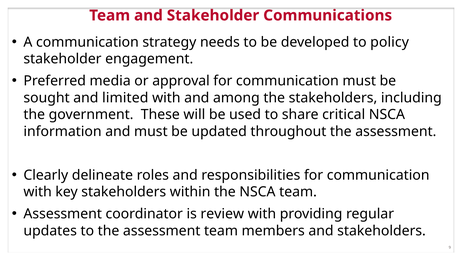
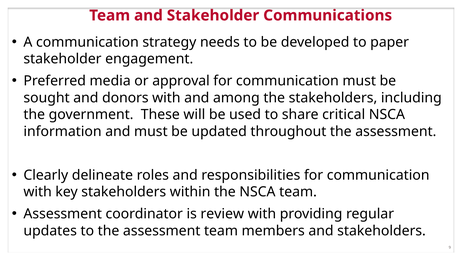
policy: policy -> paper
limited: limited -> donors
